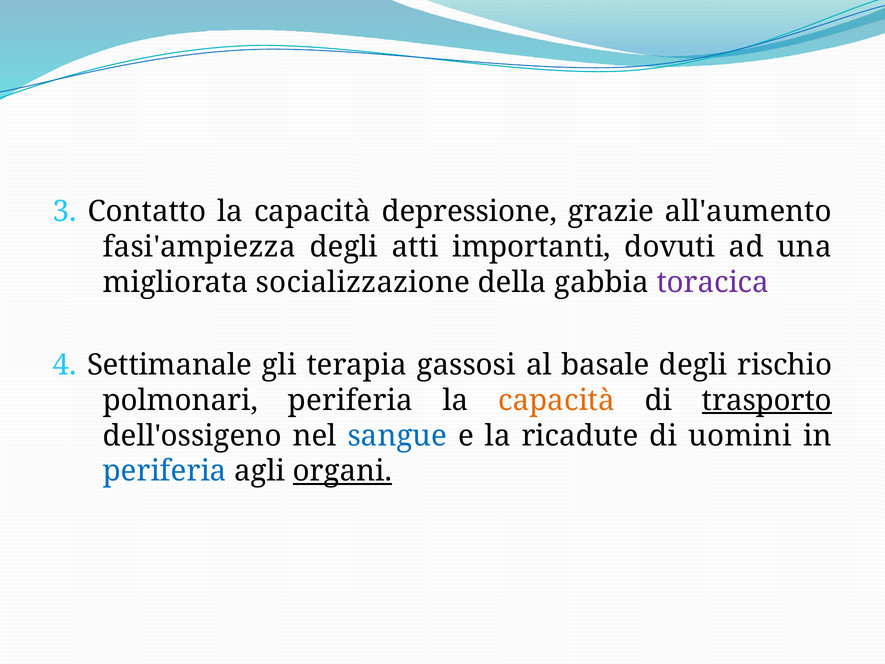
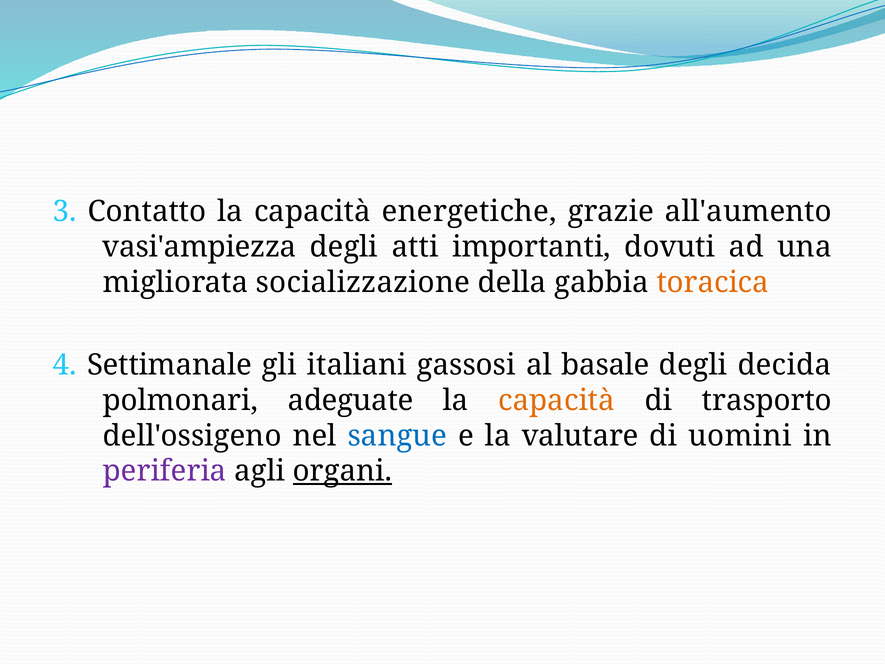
depressione: depressione -> energetiche
fasi'ampiezza: fasi'ampiezza -> vasi'ampiezza
toracica colour: purple -> orange
terapia: terapia -> italiani
rischio: rischio -> decida
polmonari periferia: periferia -> adeguate
trasporto underline: present -> none
ricadute: ricadute -> valutare
periferia at (165, 471) colour: blue -> purple
